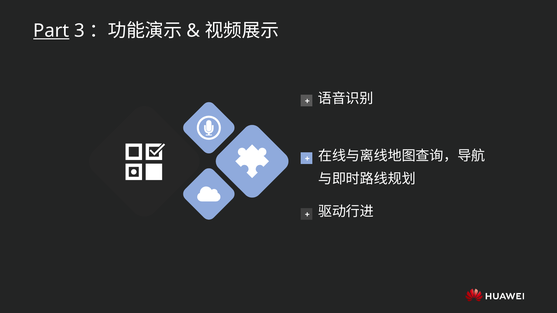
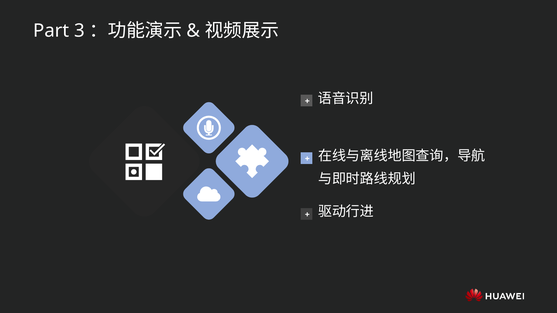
Part underline: present -> none
